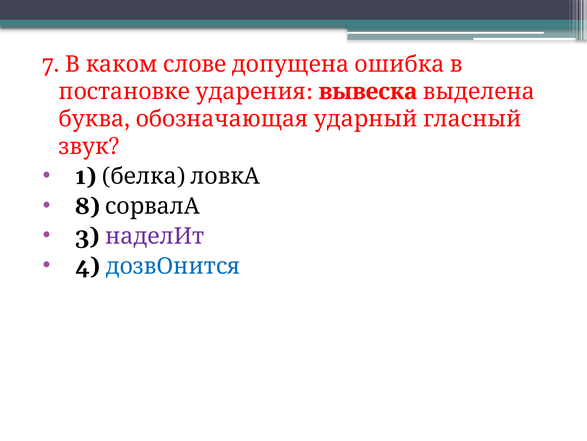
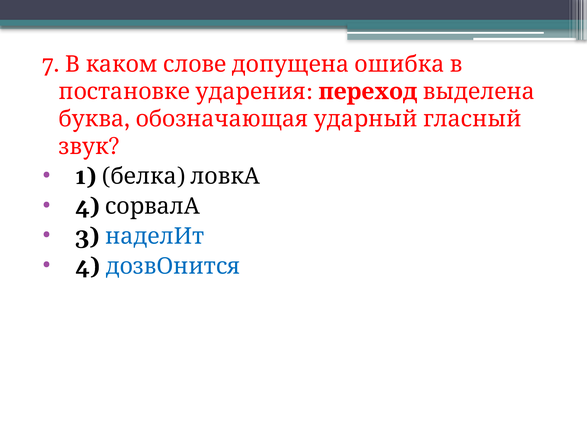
вывеска: вывеска -> переход
8 at (87, 206): 8 -> 4
наделИт colour: purple -> blue
